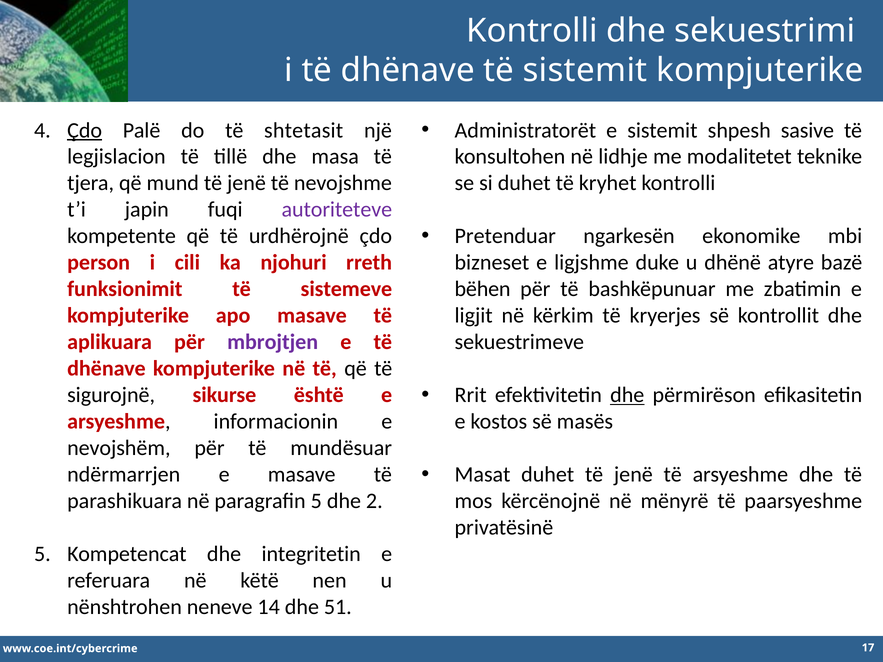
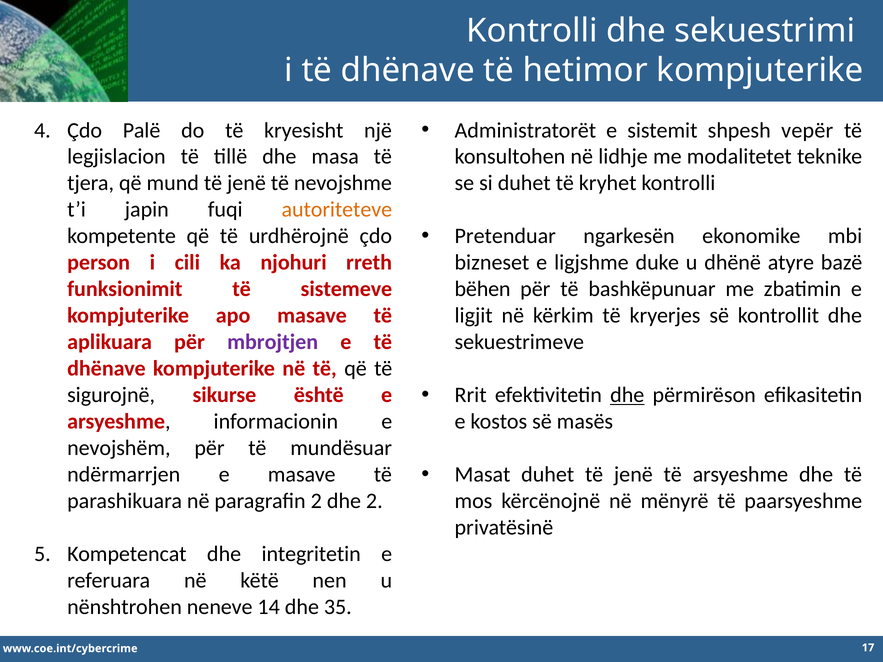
të sistemit: sistemit -> hetimor
sasive: sasive -> vepër
Çdo at (85, 130) underline: present -> none
shtetasit: shtetasit -> kryesisht
autoriteteve colour: purple -> orange
paragrafin 5: 5 -> 2
51: 51 -> 35
